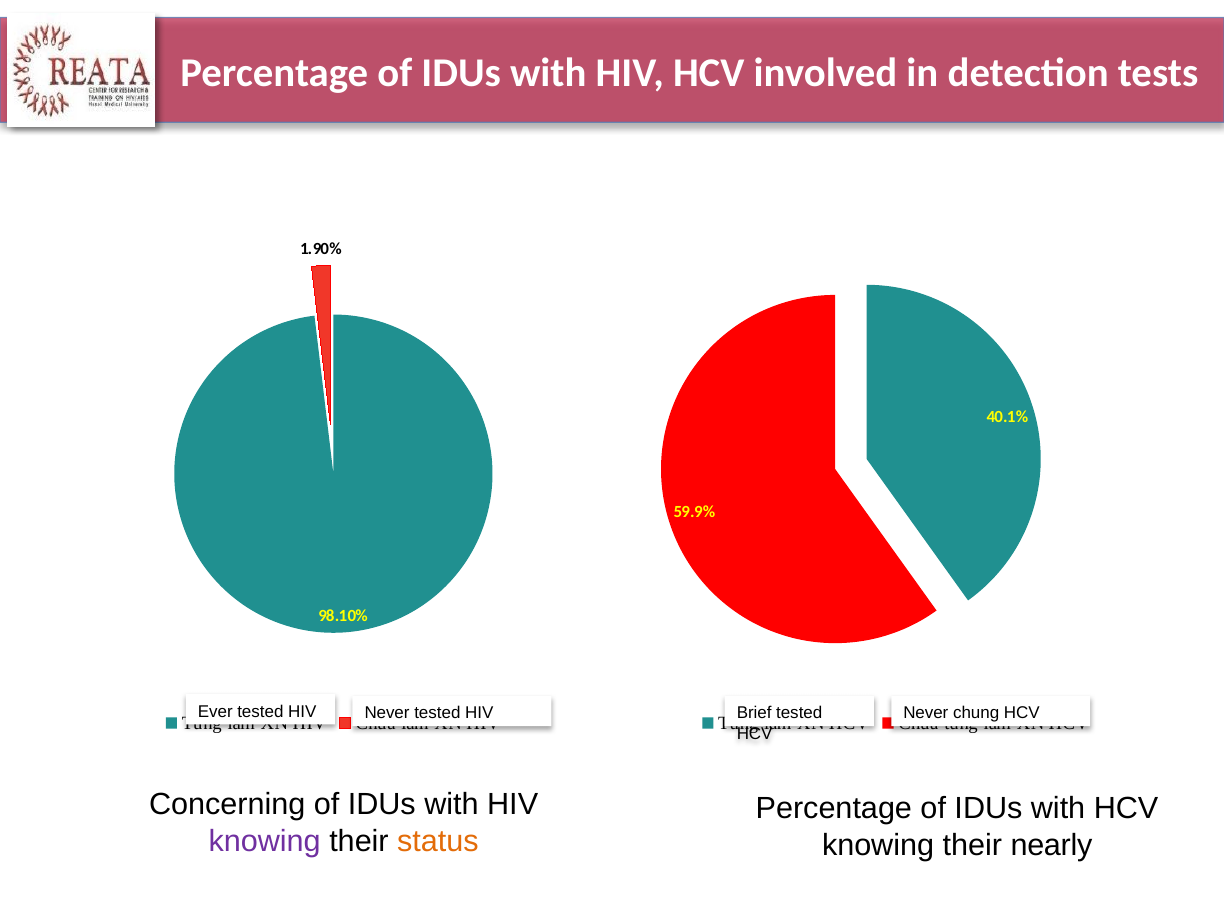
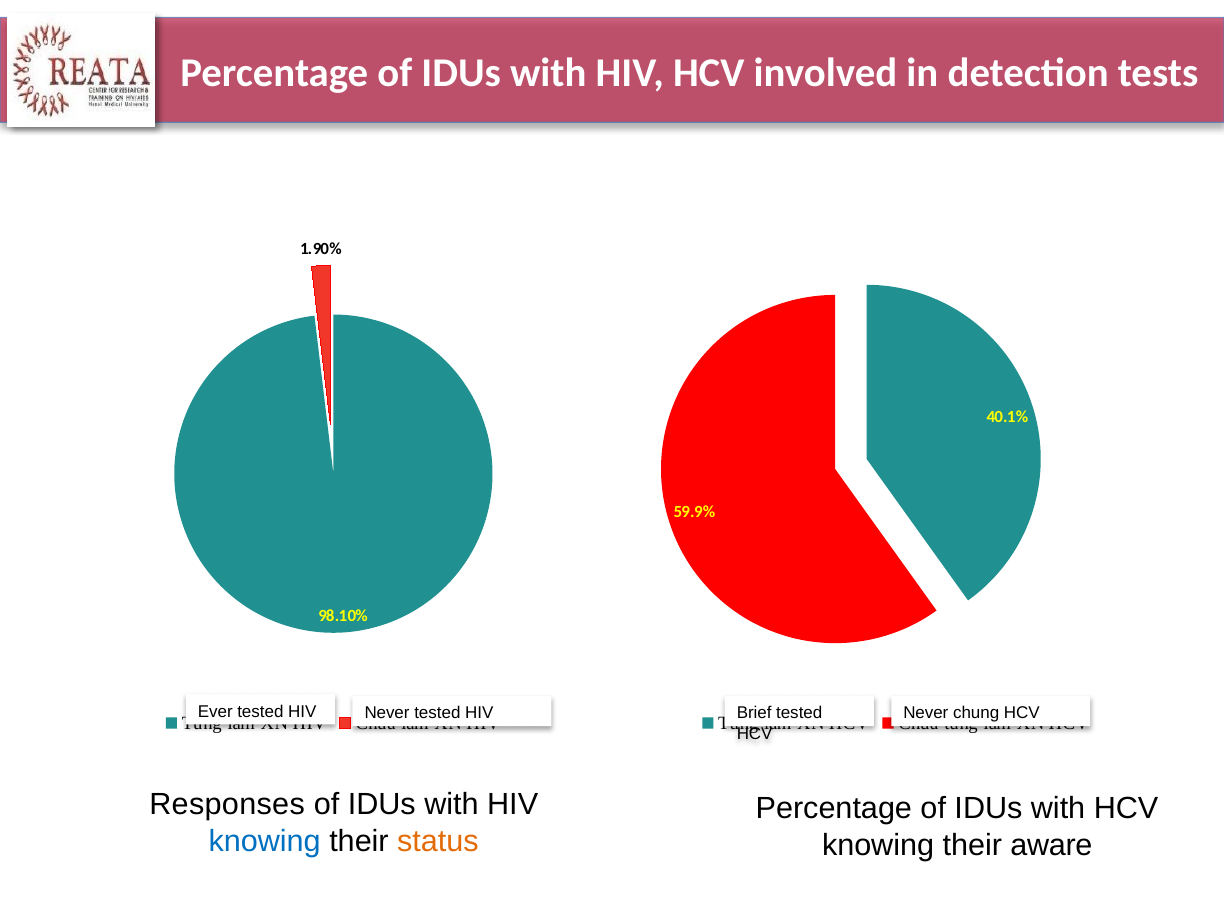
Concerning: Concerning -> Responses
knowing at (265, 841) colour: purple -> blue
nearly: nearly -> aware
